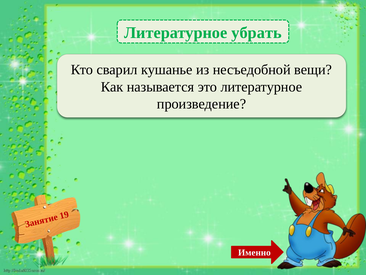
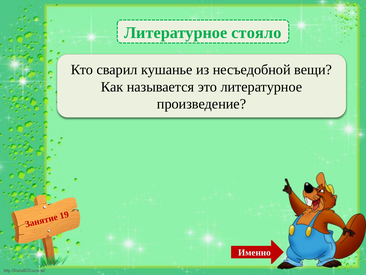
убрать: убрать -> стояло
